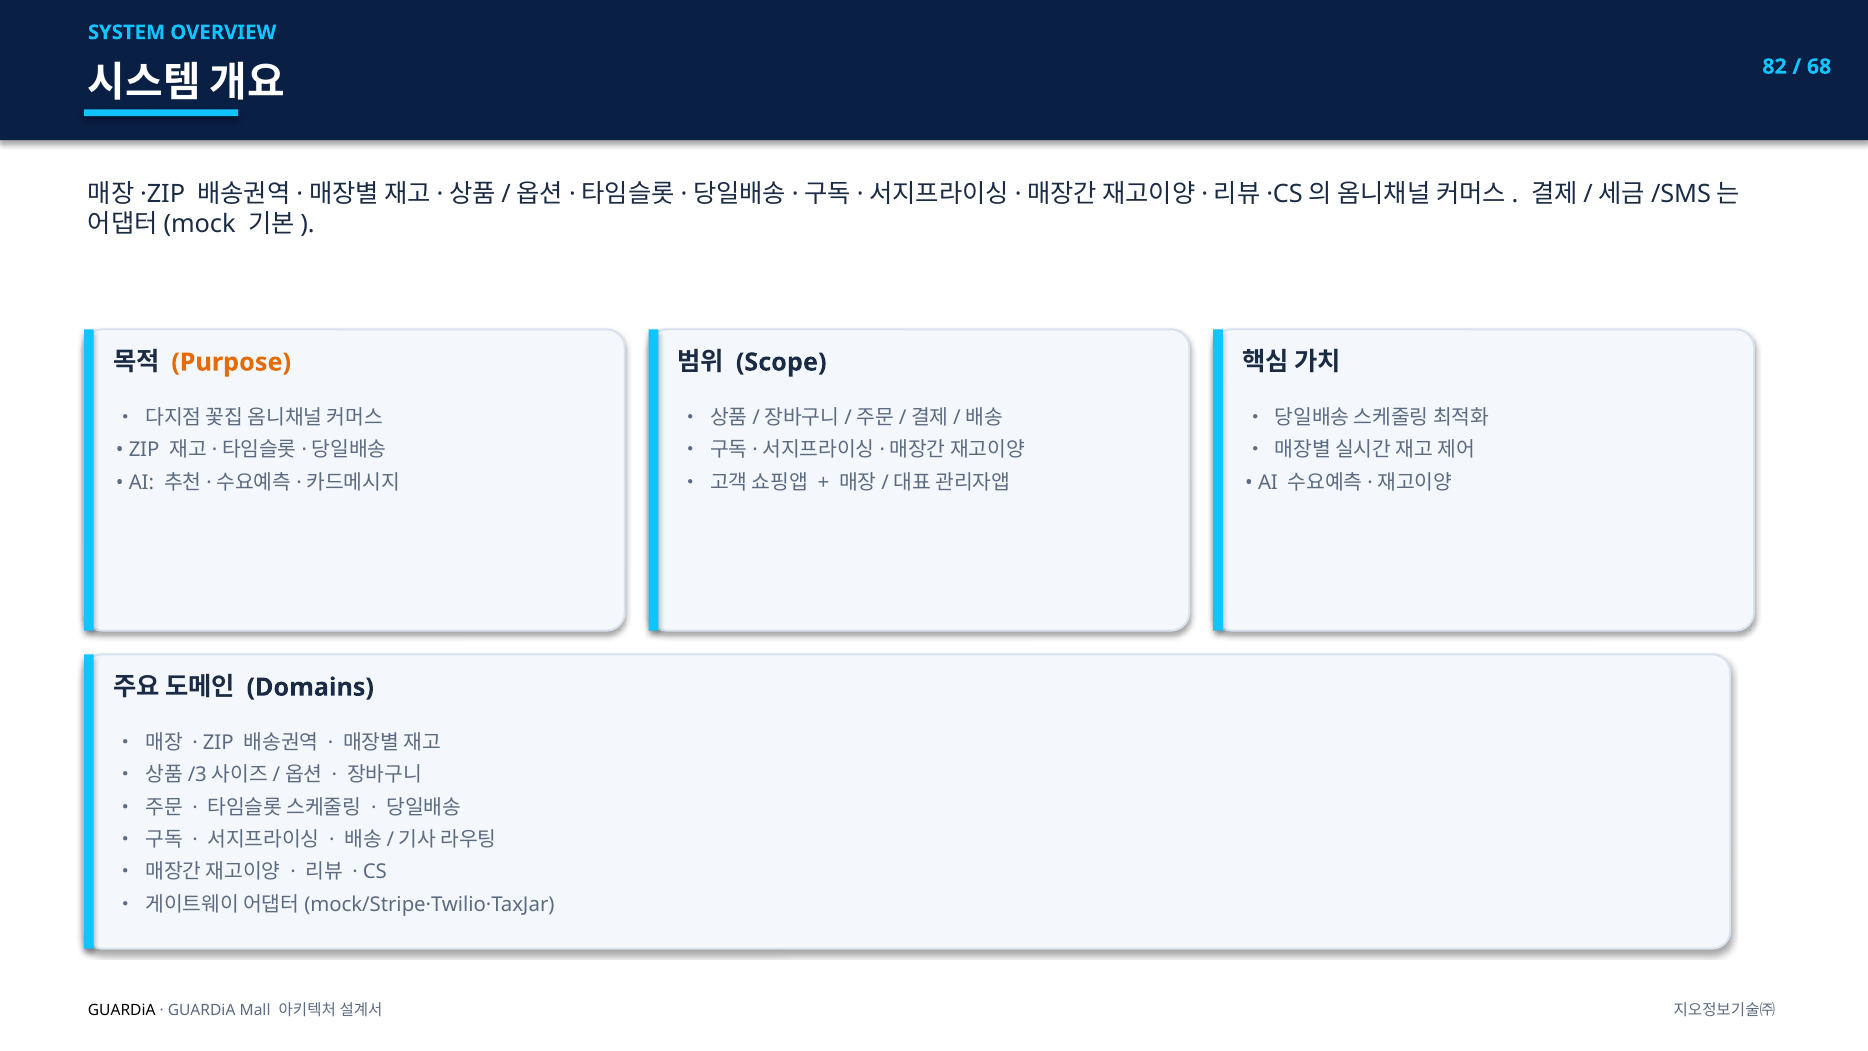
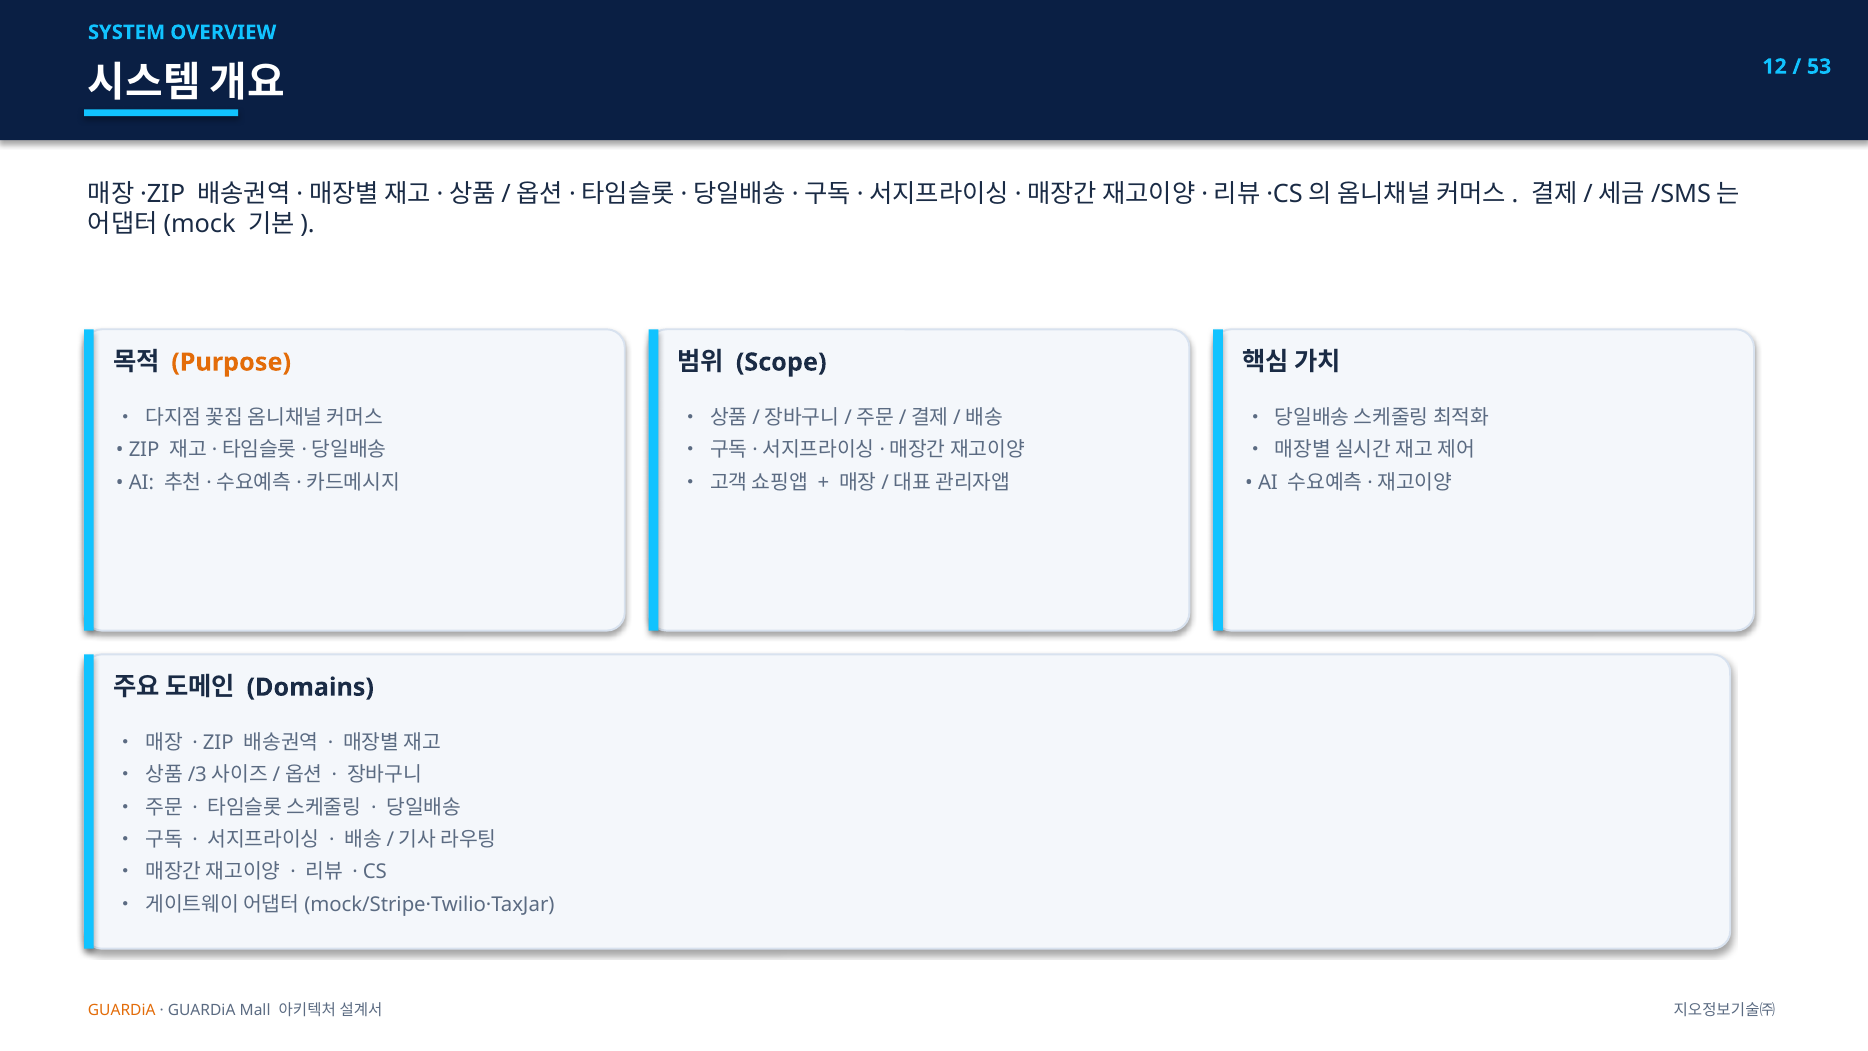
82: 82 -> 12
68: 68 -> 53
GUARDiA at (122, 1010) colour: black -> orange
